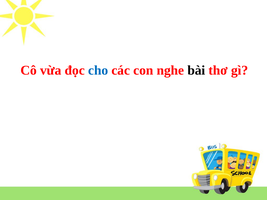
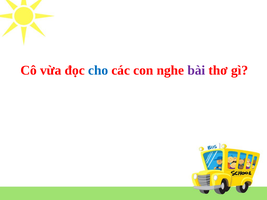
bài colour: black -> purple
